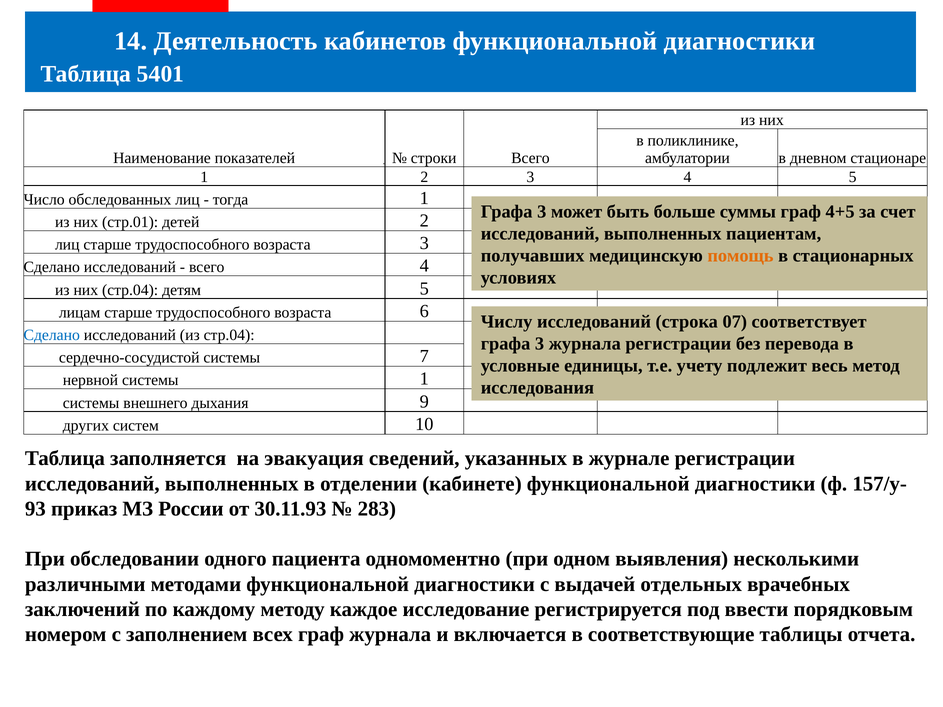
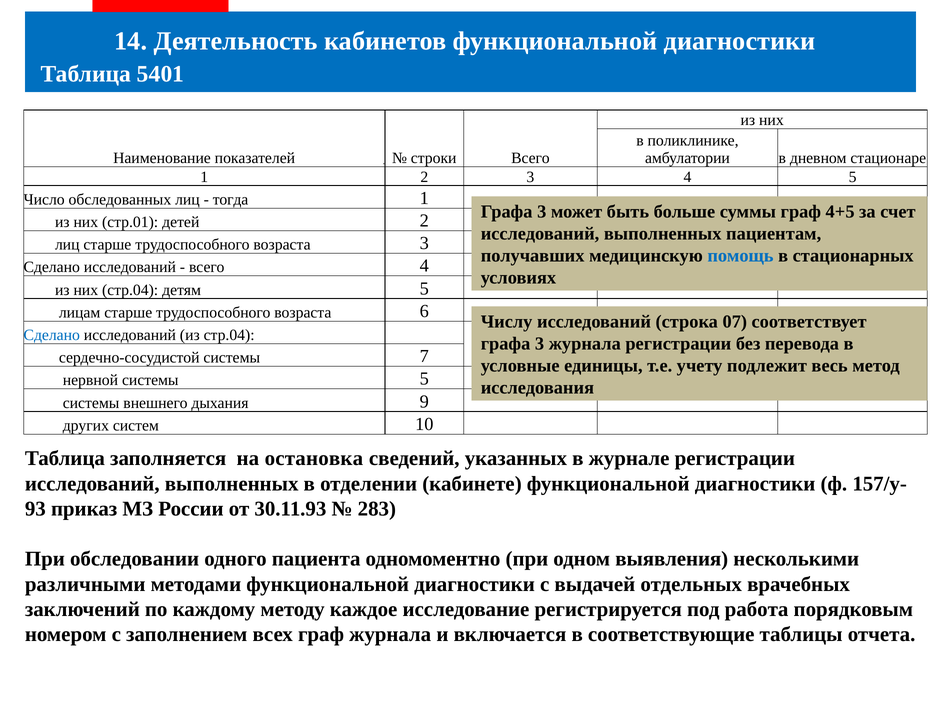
помощь colour: orange -> blue
системы 1: 1 -> 5
эвакуация: эвакуация -> остановка
ввести: ввести -> работа
